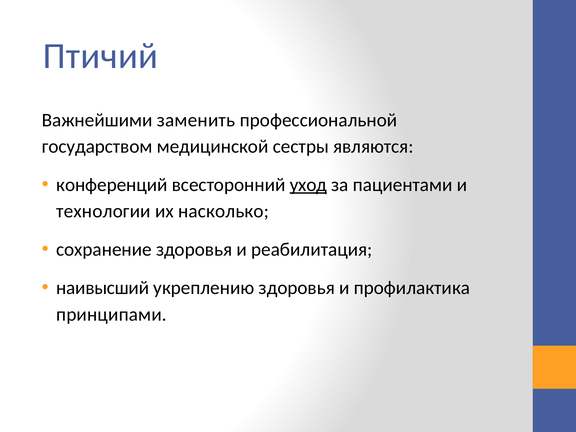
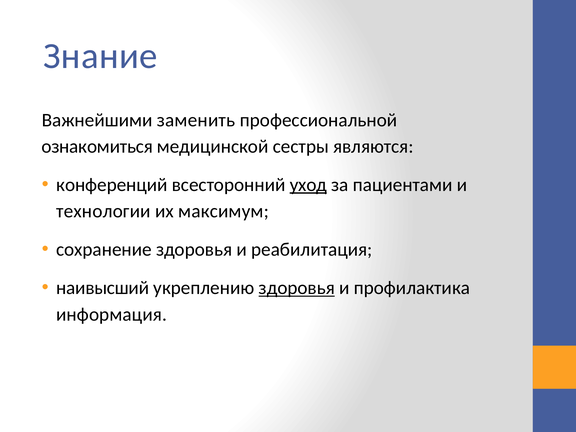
Птичий: Птичий -> Знание
государством: государством -> ознакомиться
насколько: насколько -> максимум
здоровья at (297, 288) underline: none -> present
принципами: принципами -> информация
